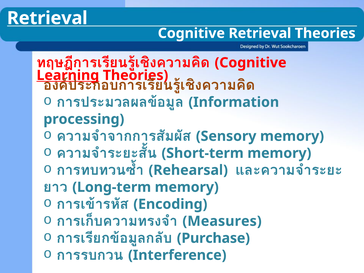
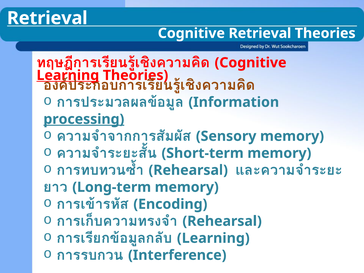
processing underline: none -> present
Measures at (222, 221): Measures -> Rehearsal
Purchase at (213, 238): Purchase -> Learning
